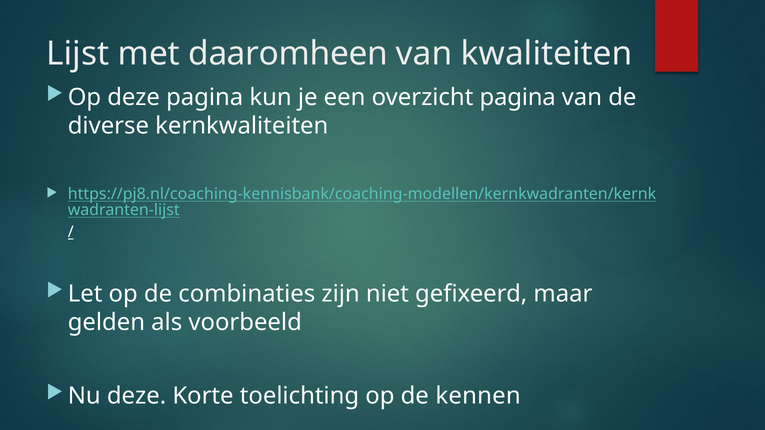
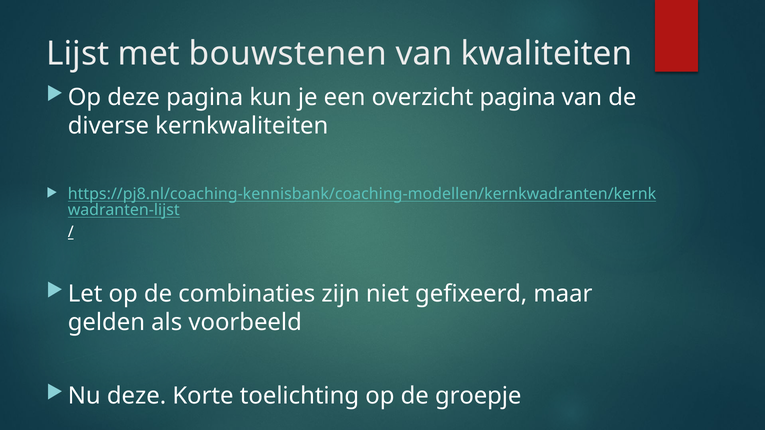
daaromheen: daaromheen -> bouwstenen
kennen: kennen -> groepje
